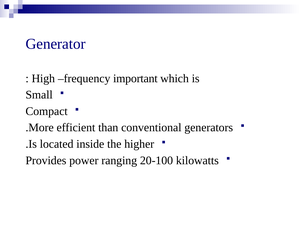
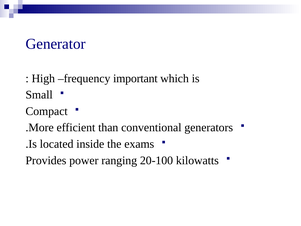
higher: higher -> exams
